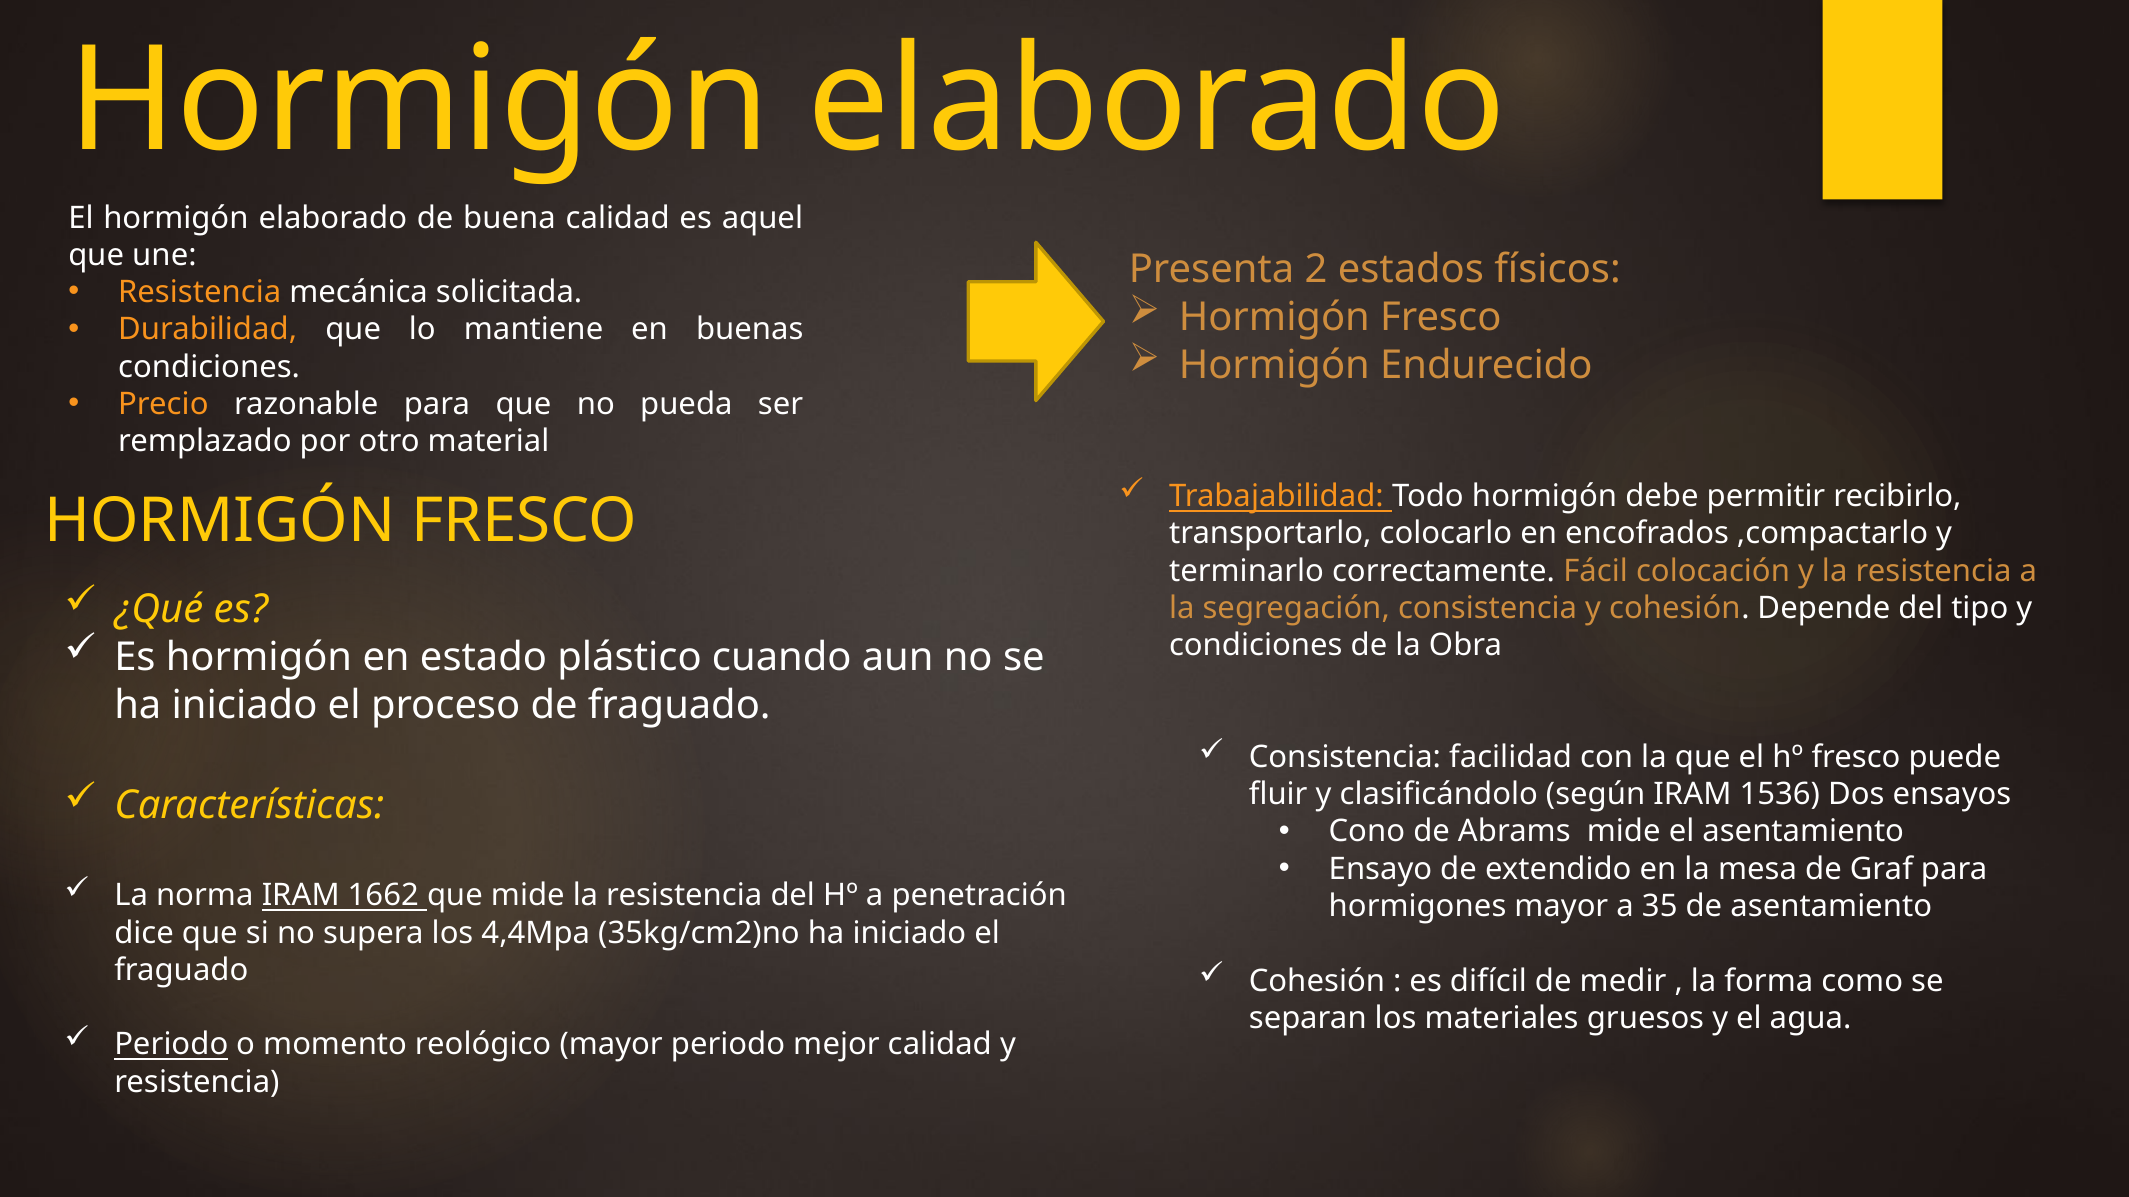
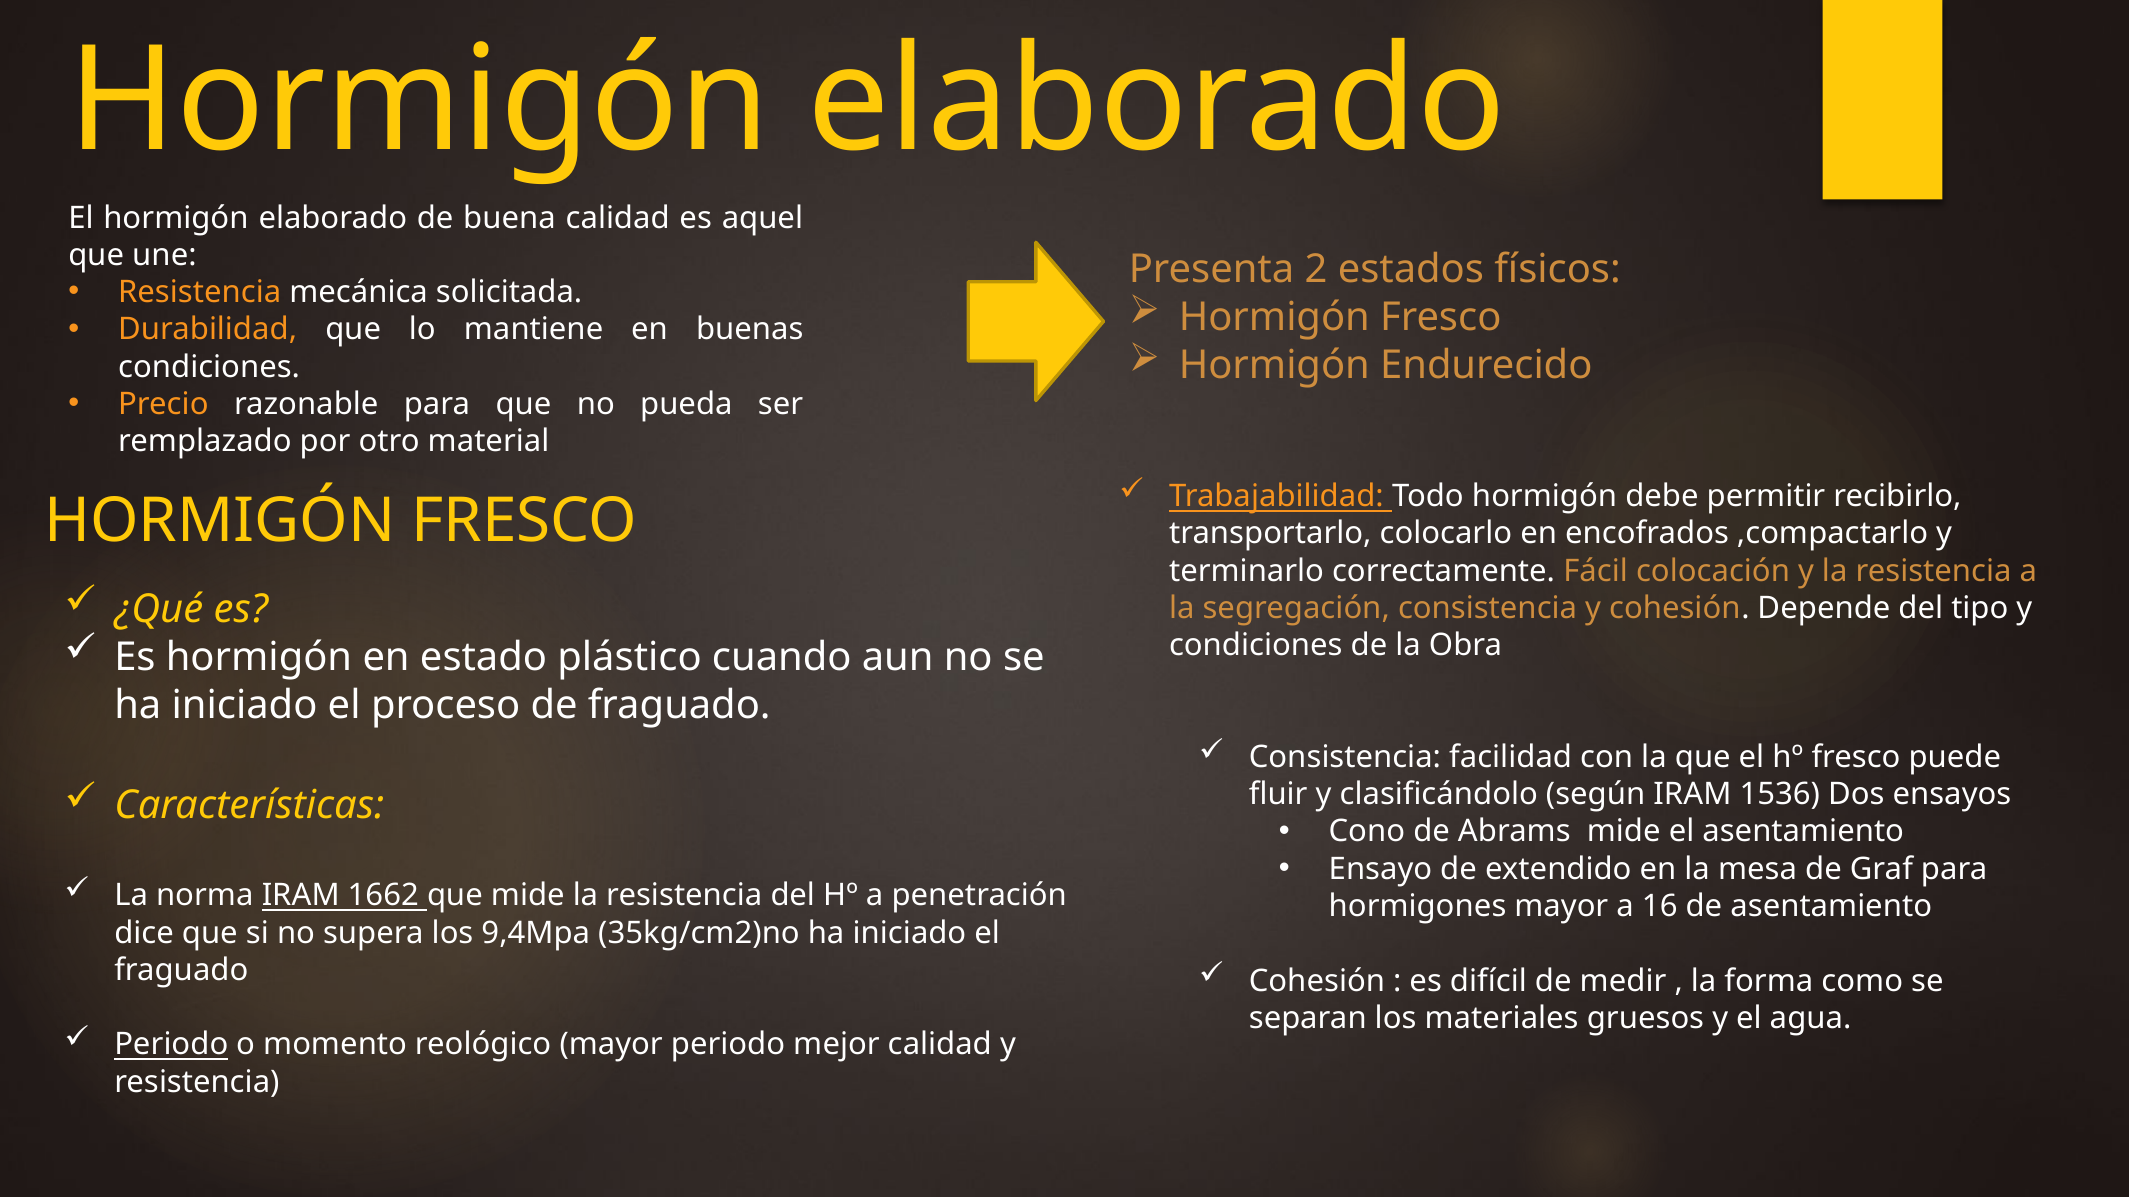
35: 35 -> 16
4,4Mpa: 4,4Mpa -> 9,4Mpa
